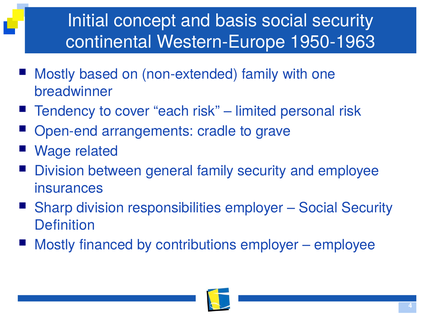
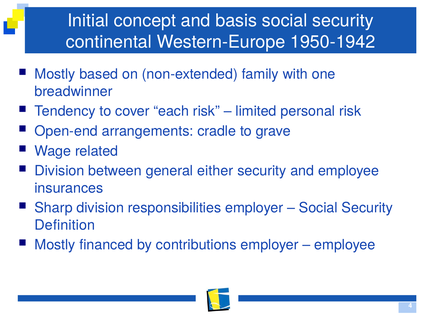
1950-1963: 1950-1963 -> 1950-1942
general family: family -> either
